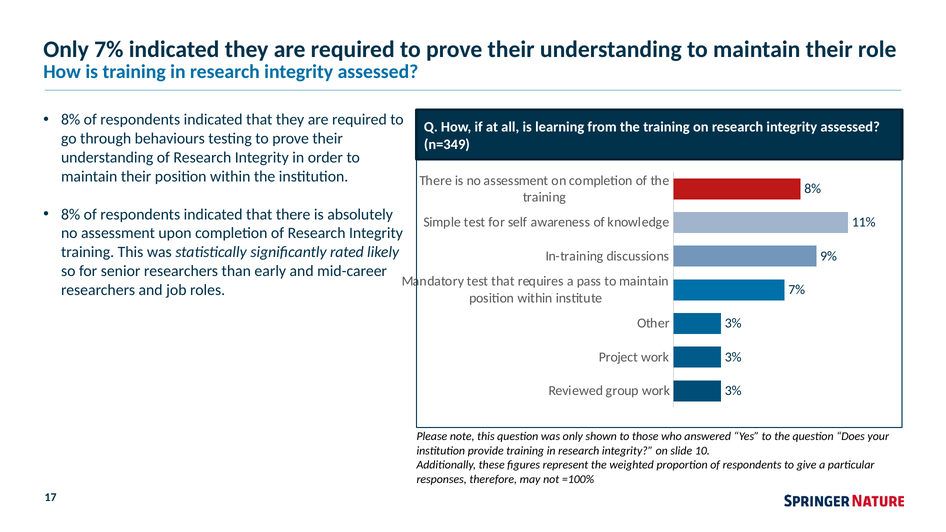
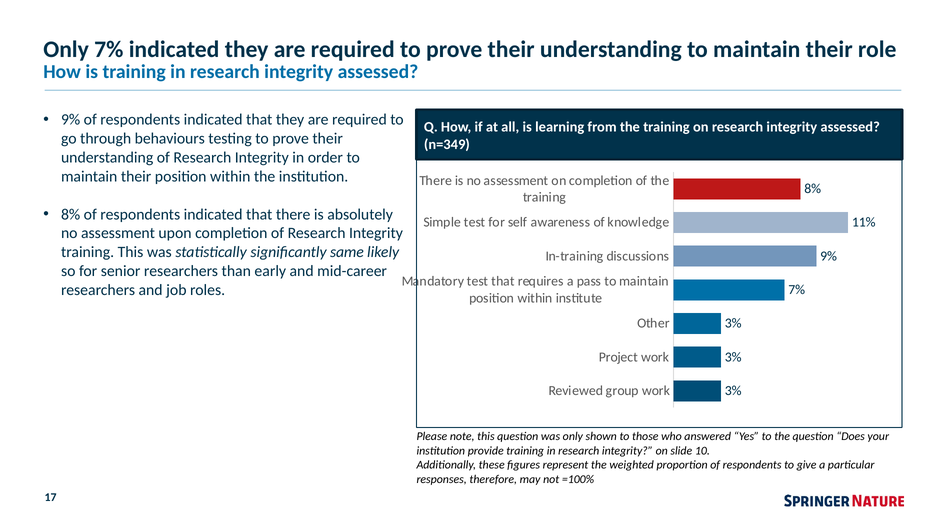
8% at (71, 120): 8% -> 9%
rated: rated -> same
